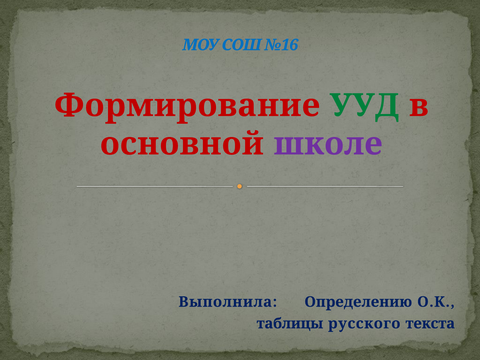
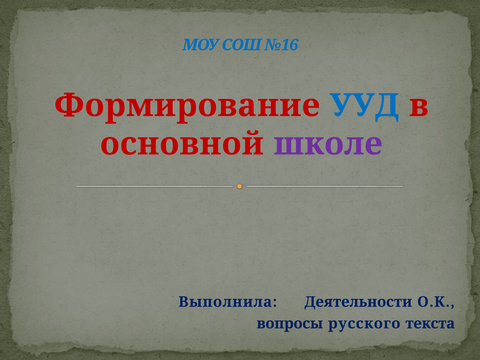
УУД colour: green -> blue
Определению: Определению -> Деятельности
таблицы: таблицы -> вопросы
